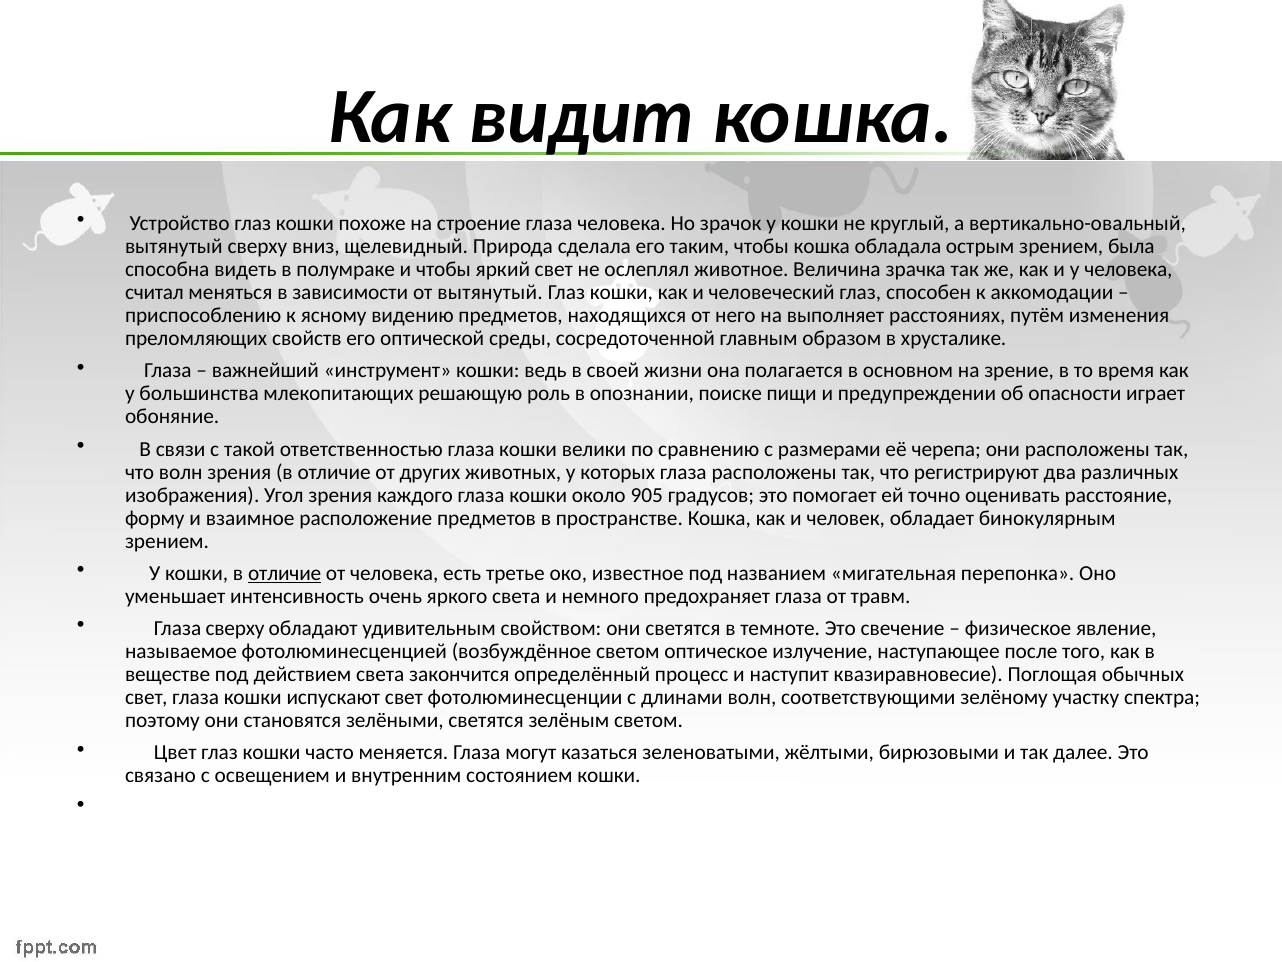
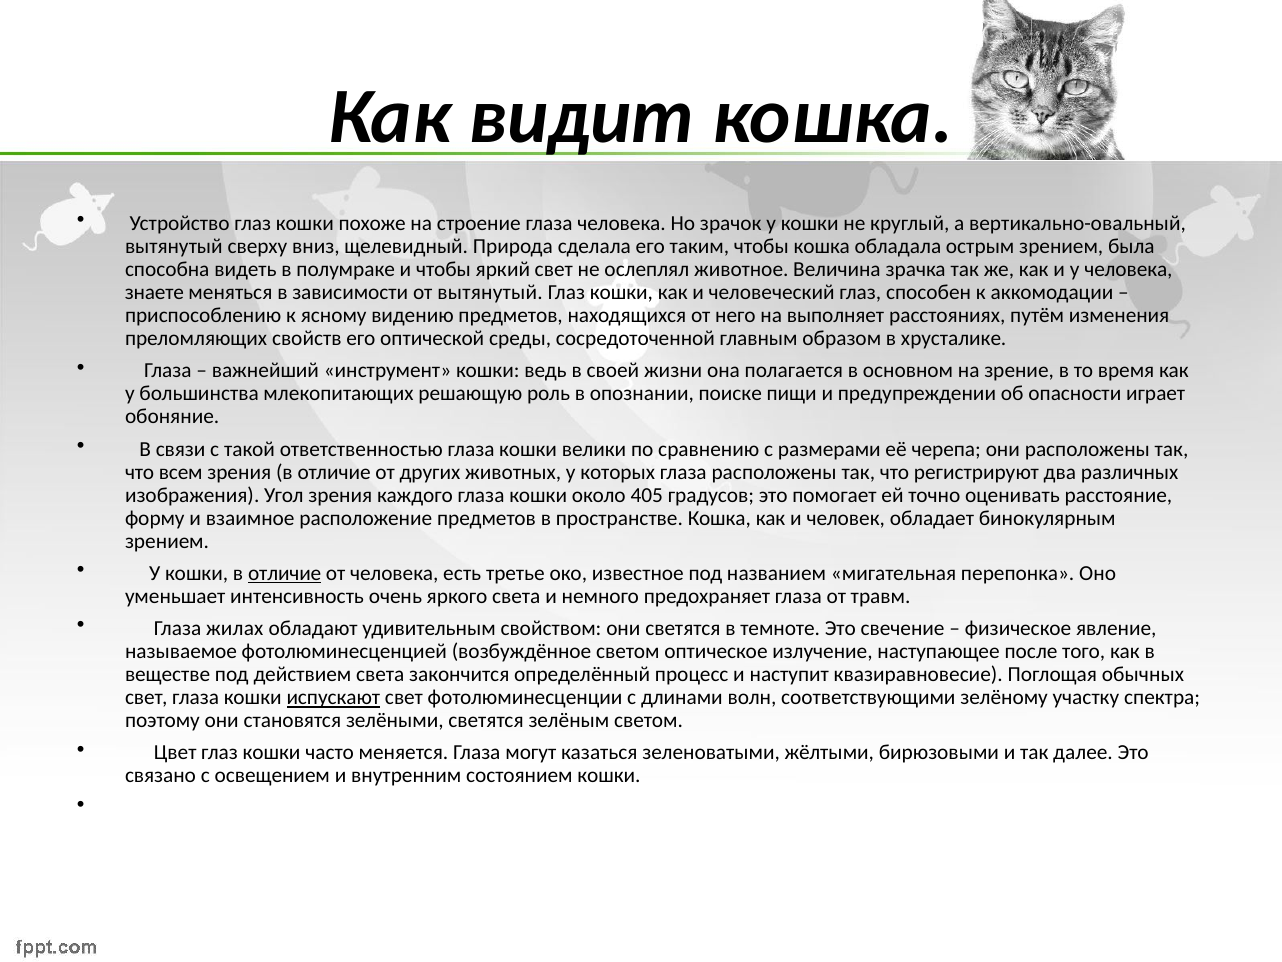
считал: считал -> знаете
что волн: волн -> всем
905: 905 -> 405
Глаза сверху: сверху -> жилах
испускают underline: none -> present
